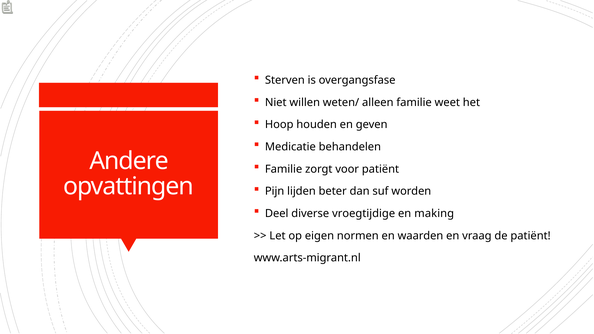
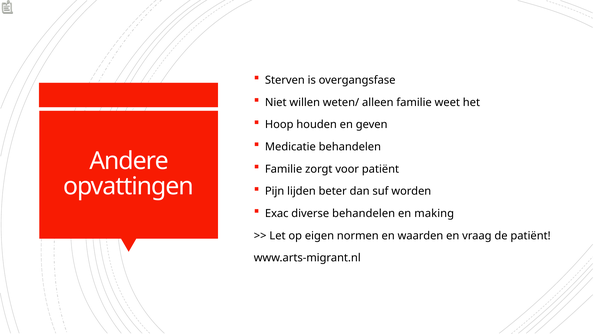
Deel: Deel -> Exac
diverse vroegtijdige: vroegtijdige -> behandelen
